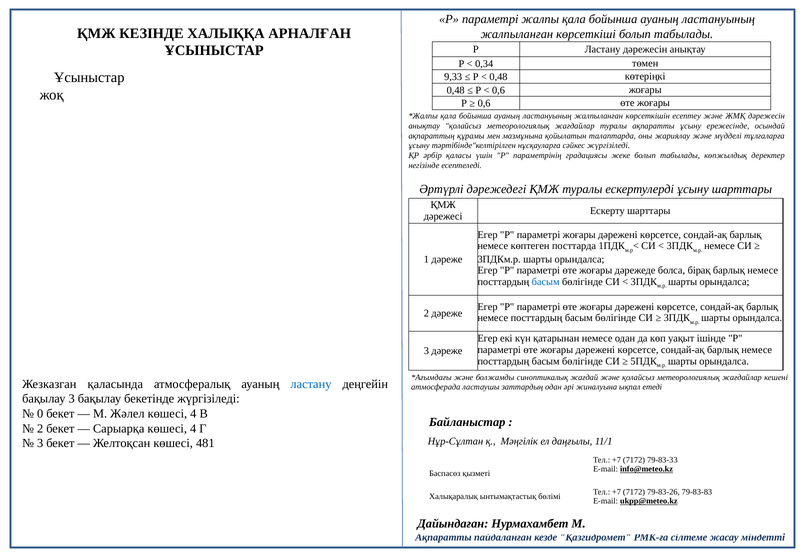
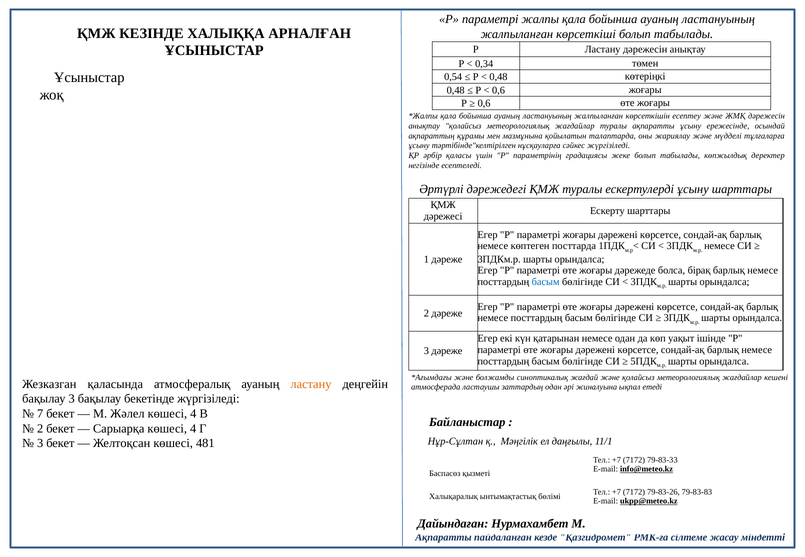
9,33: 9,33 -> 0,54
ластану at (311, 384) colour: blue -> orange
0: 0 -> 7
